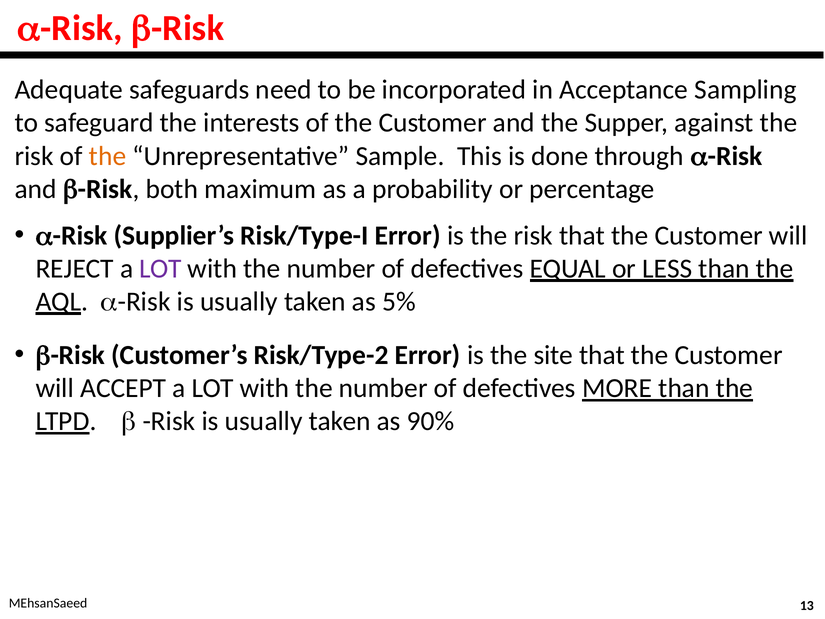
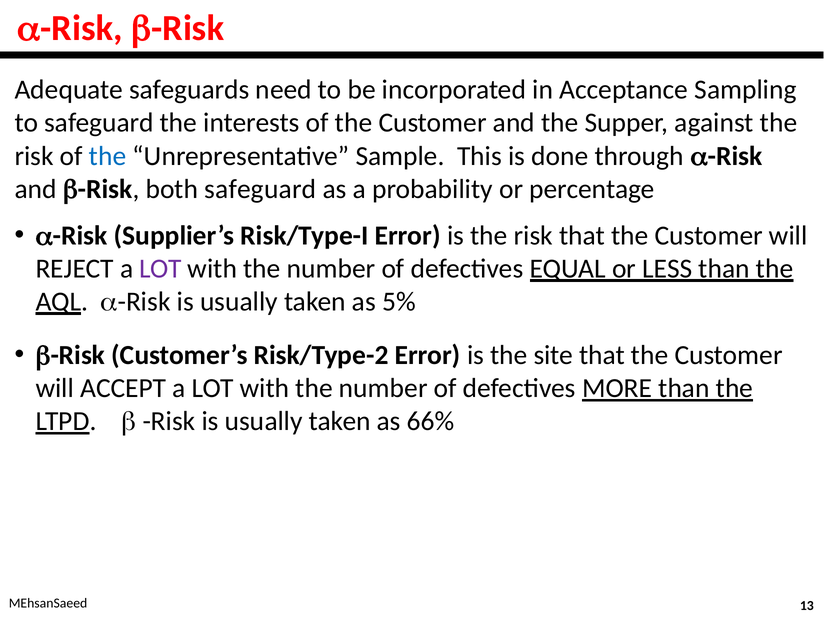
the at (108, 156) colour: orange -> blue
both maximum: maximum -> safeguard
90%: 90% -> 66%
